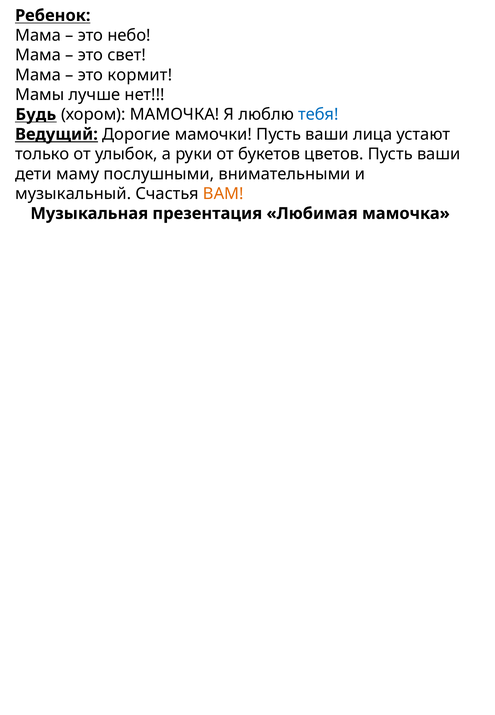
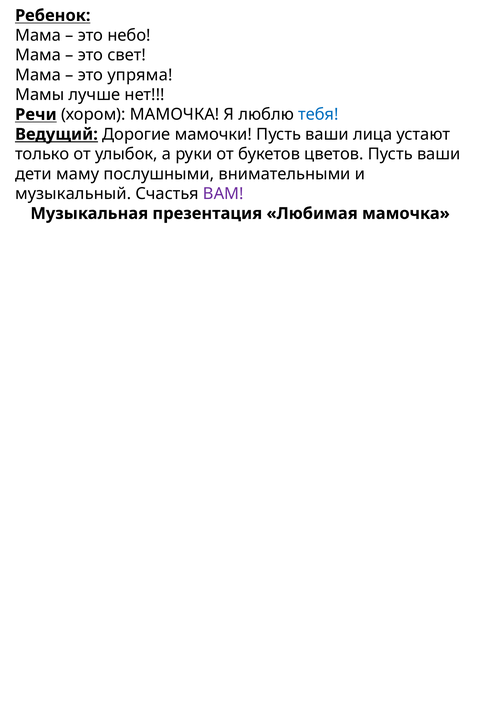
кормит: кормит -> упряма
Будь: Будь -> Речи
ВАМ colour: orange -> purple
